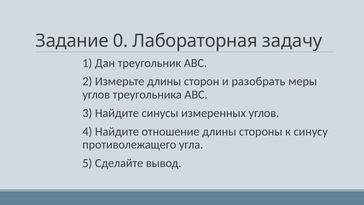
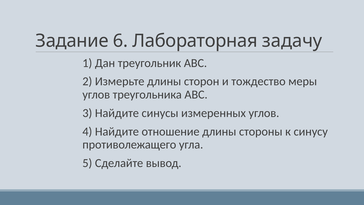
0: 0 -> 6
разобрать: разобрать -> тождество
